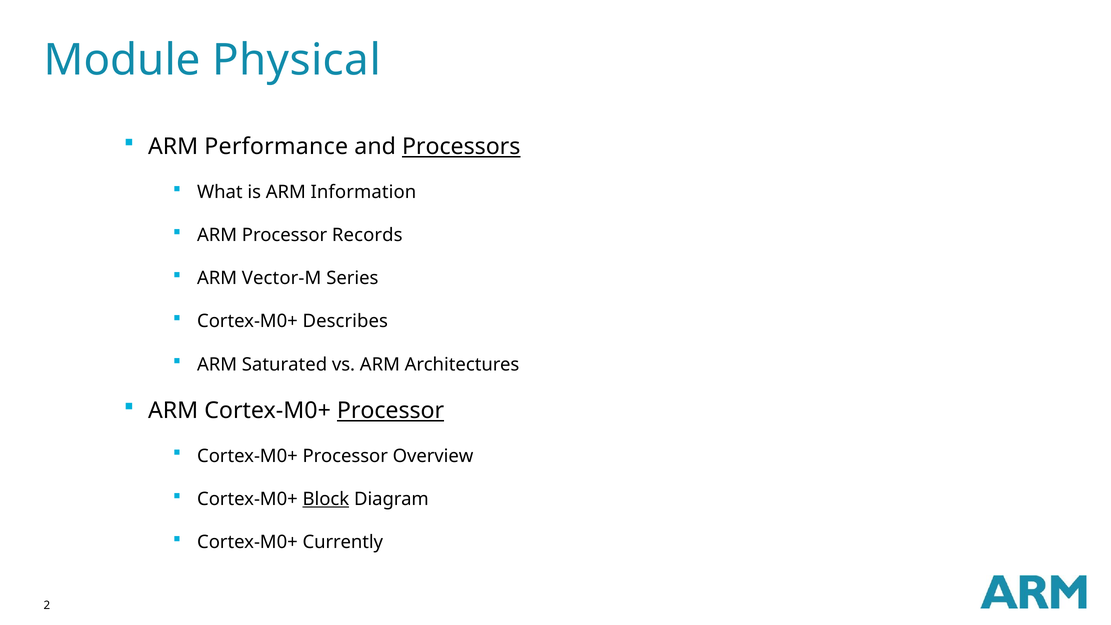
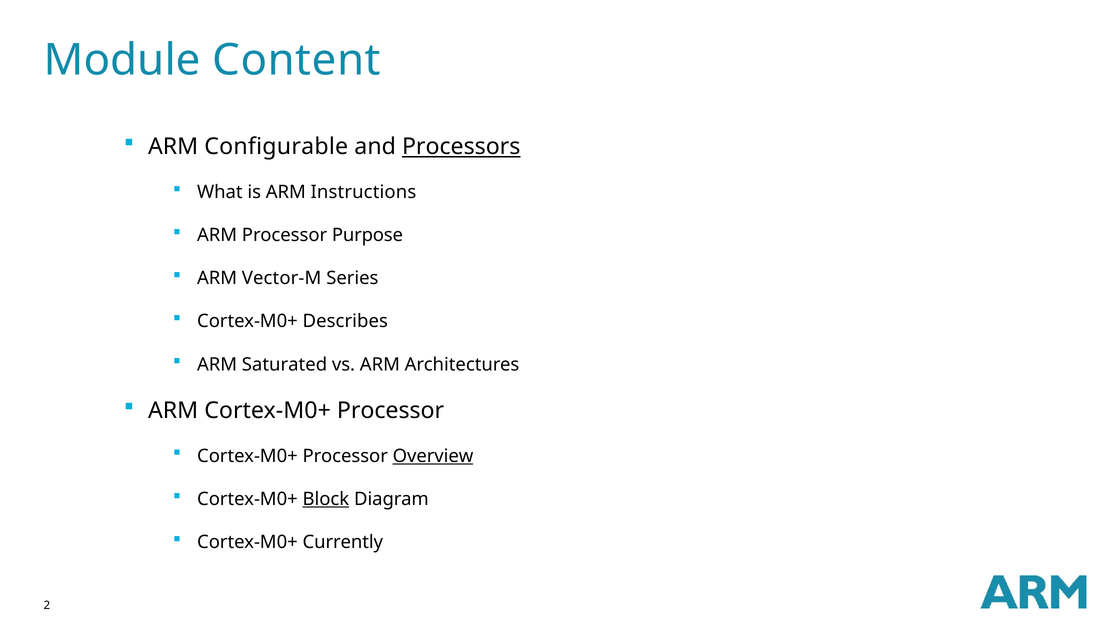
Physical: Physical -> Content
Performance: Performance -> Configurable
Information: Information -> Instructions
Records: Records -> Purpose
Processor at (391, 411) underline: present -> none
Overview underline: none -> present
